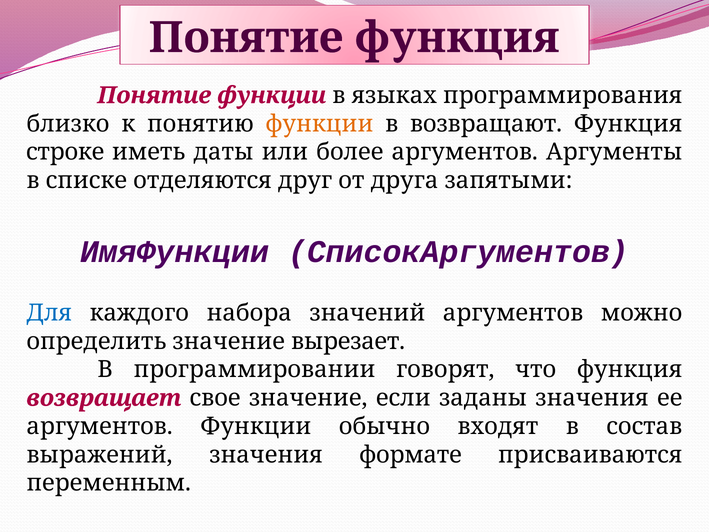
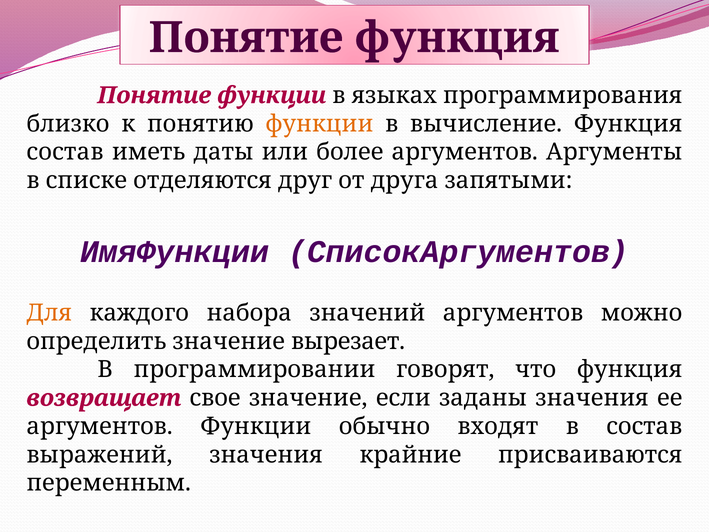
возвращают: возвращают -> вычисление
строке at (65, 152): строке -> состав
Для colour: blue -> orange
формате: формате -> крайние
